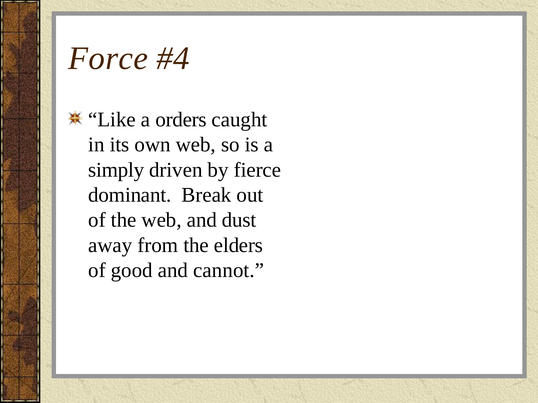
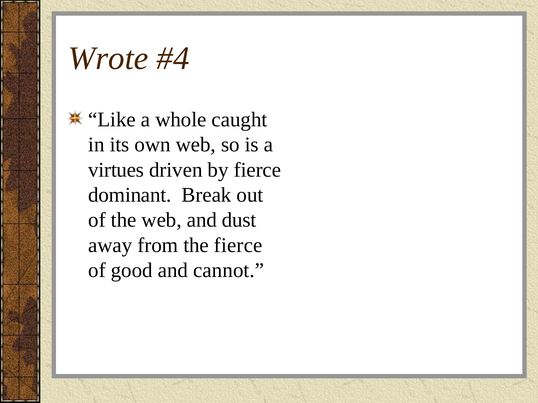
Force: Force -> Wrote
orders: orders -> whole
simply: simply -> virtues
the elders: elders -> fierce
